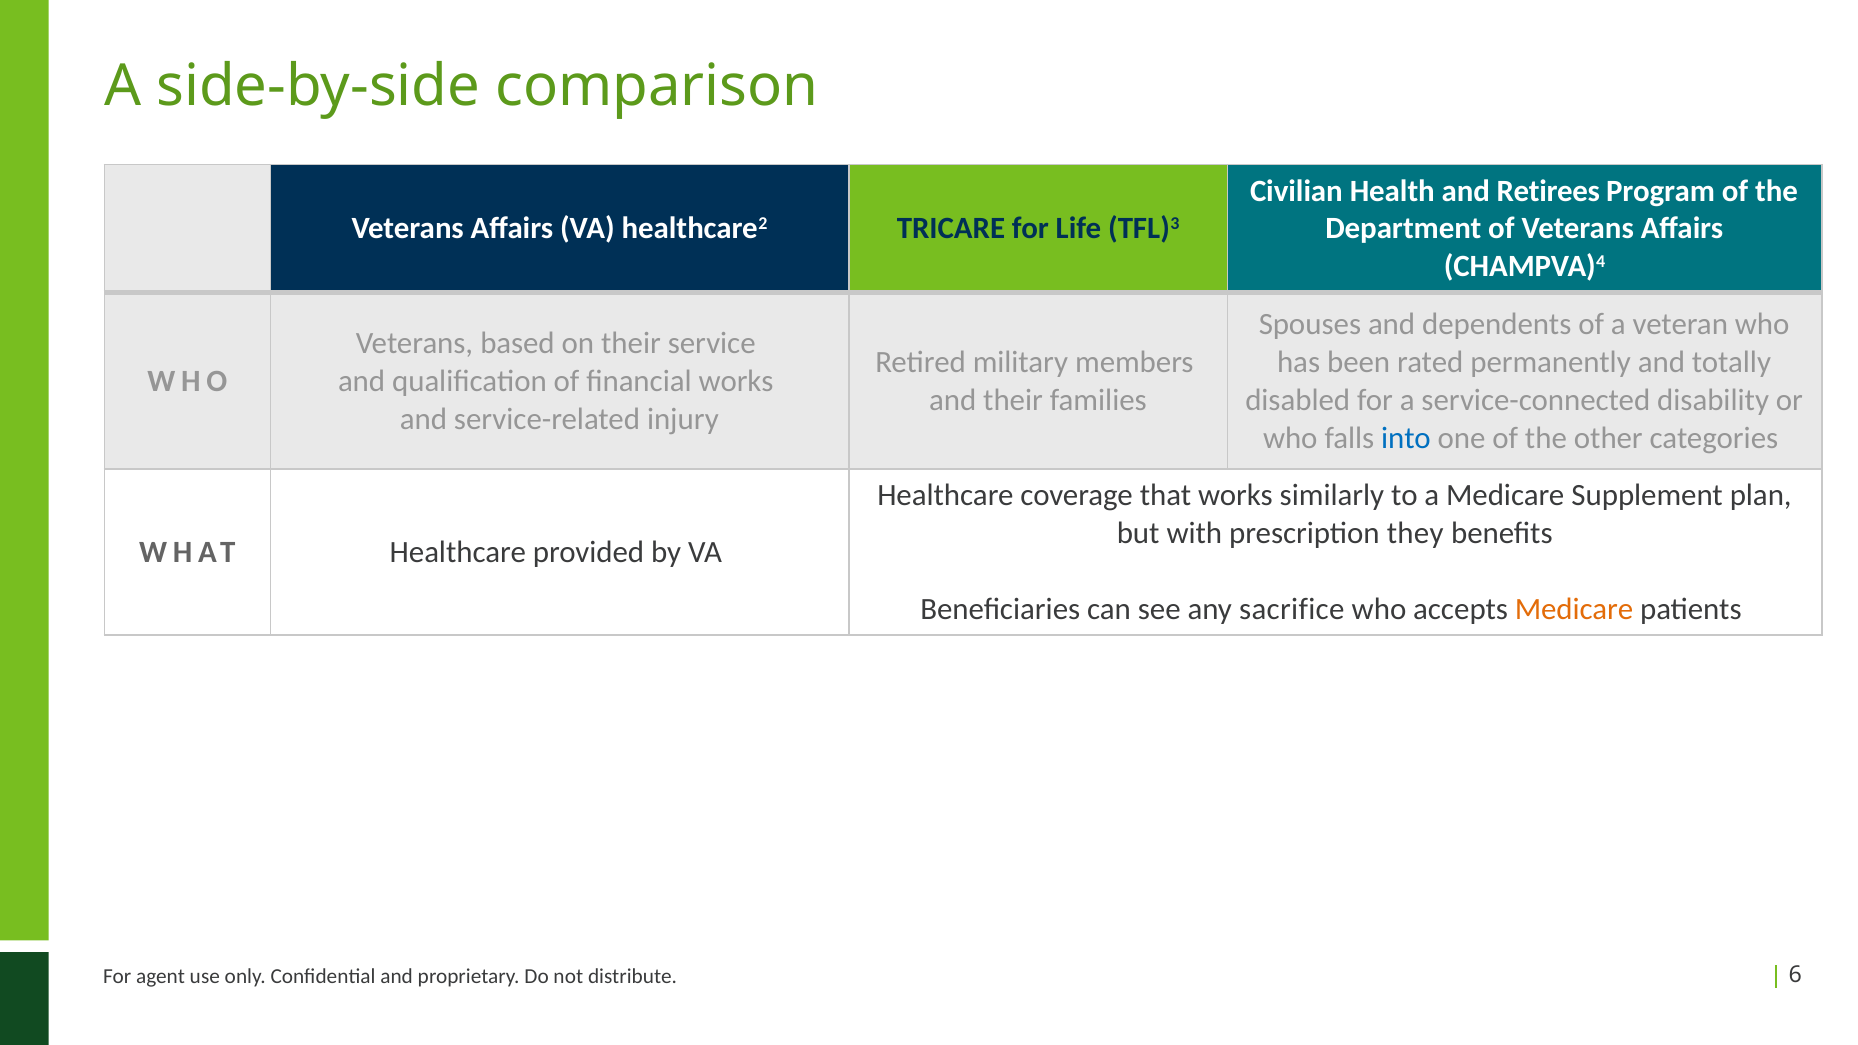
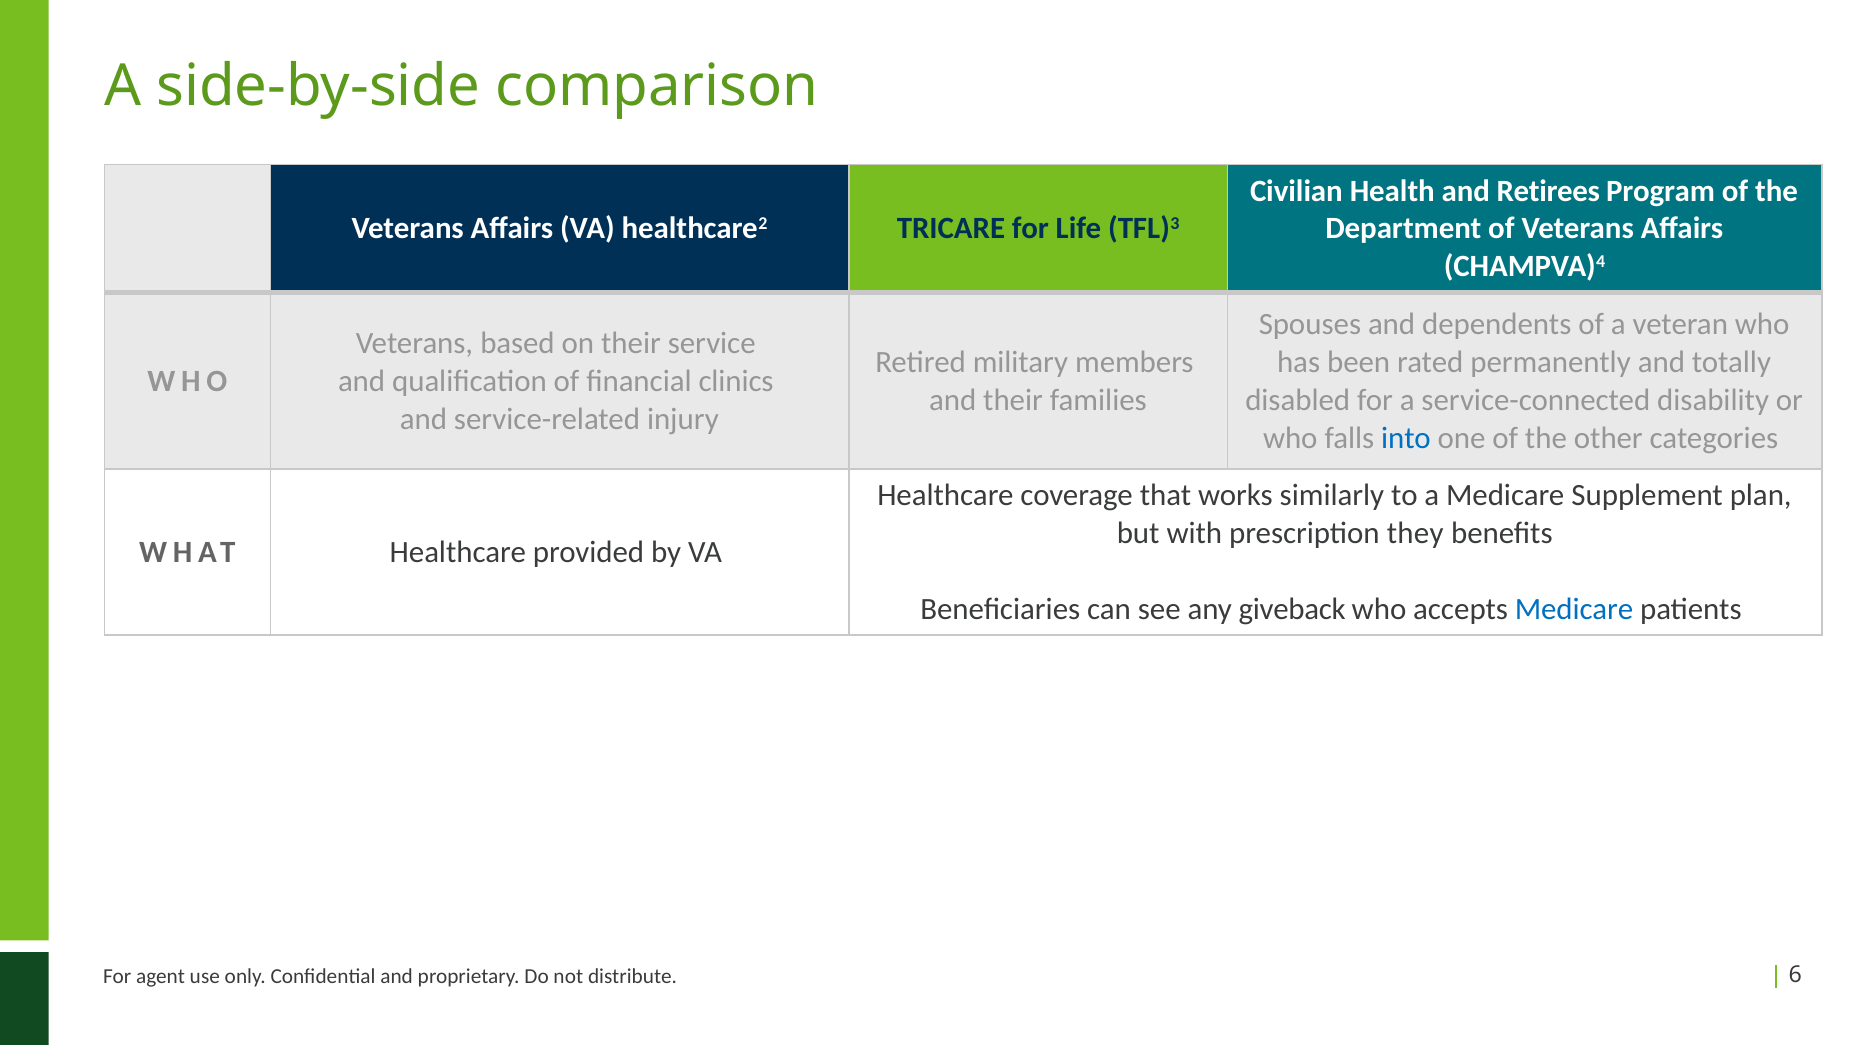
financial works: works -> clinics
sacrifice: sacrifice -> giveback
Medicare at (1574, 609) colour: orange -> blue
